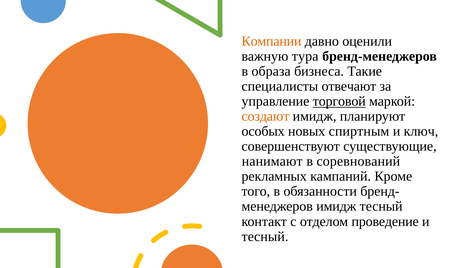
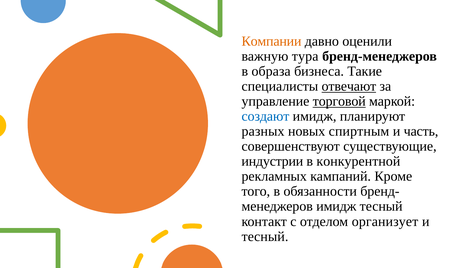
отвечают underline: none -> present
создают colour: orange -> blue
особых: особых -> разных
ключ: ключ -> часть
нанимают: нанимают -> индустрии
соревнований: соревнований -> конкурентной
проведение: проведение -> организует
